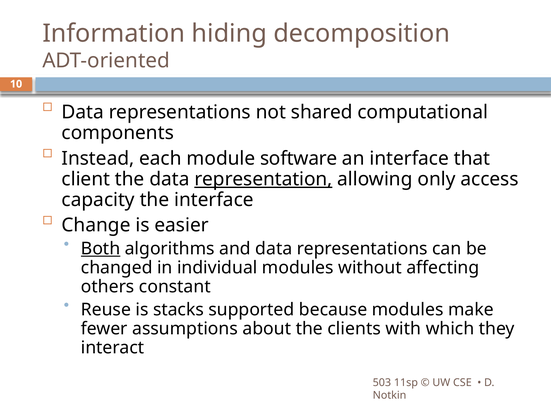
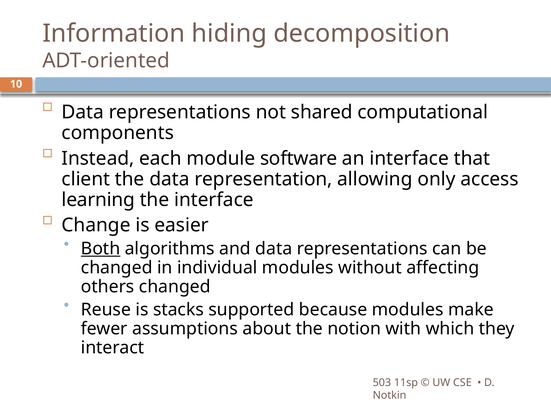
representation underline: present -> none
capacity: capacity -> learning
others constant: constant -> changed
clients: clients -> notion
